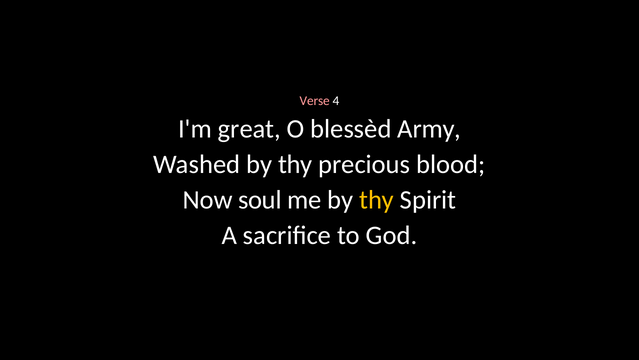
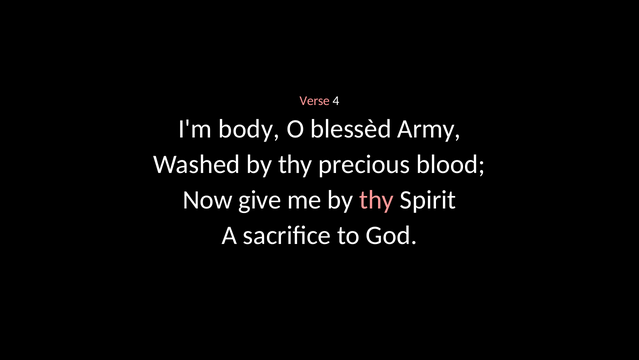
great: great -> body
soul: soul -> give
thy at (377, 199) colour: yellow -> pink
